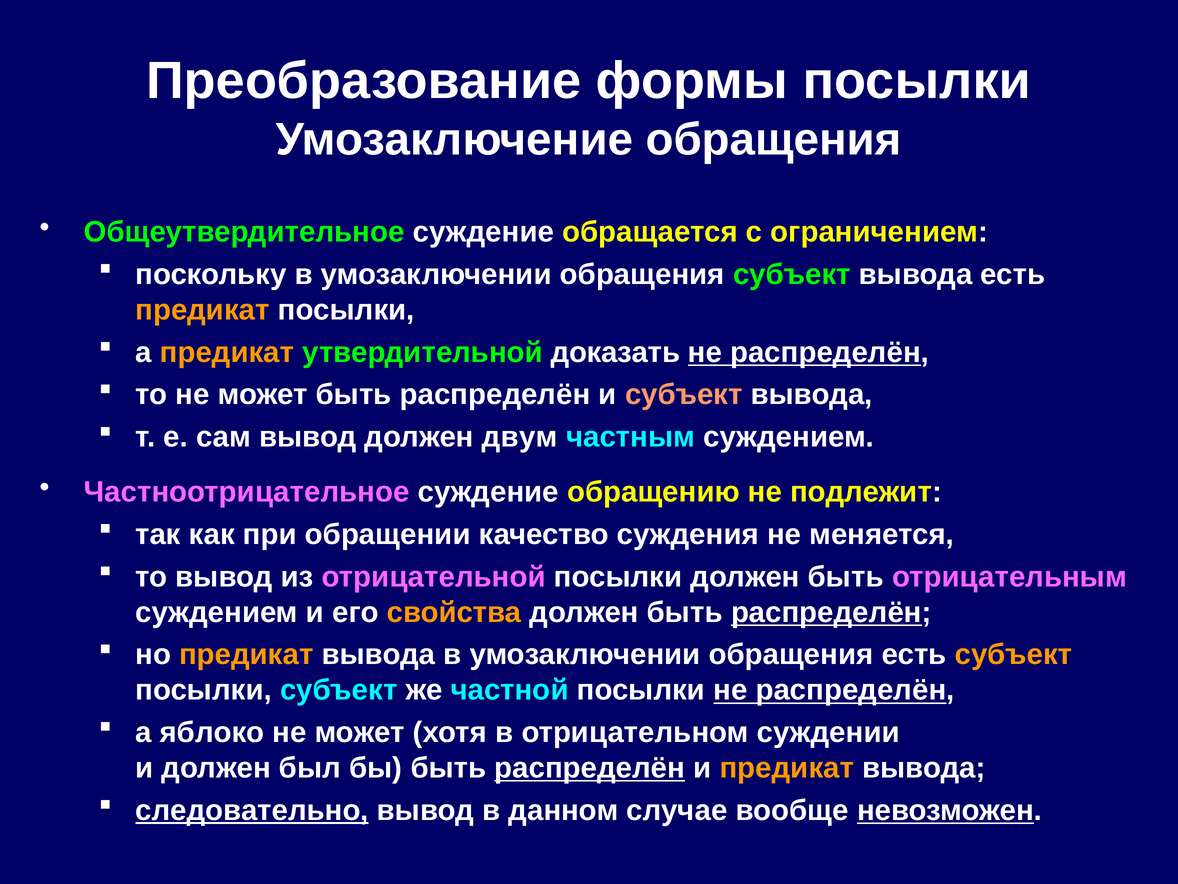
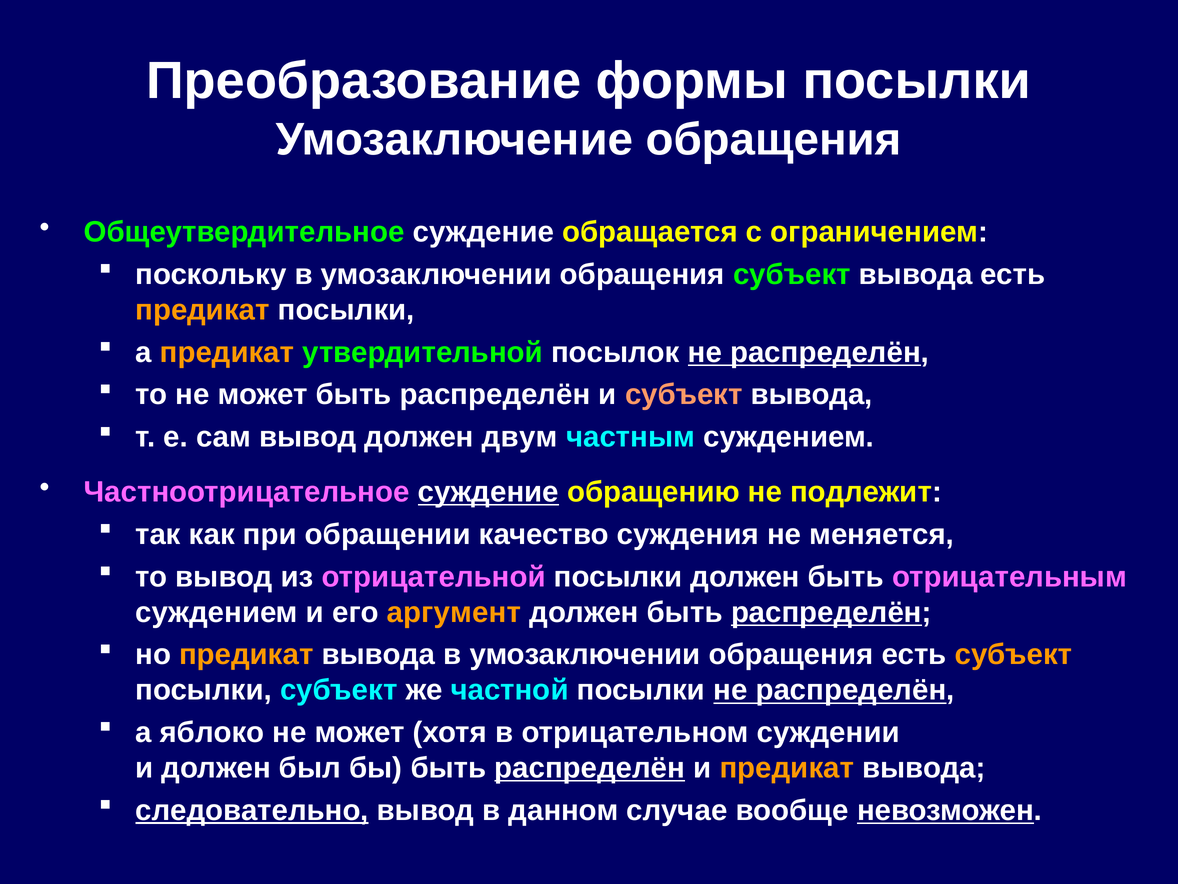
доказать: доказать -> посылок
суждение at (488, 492) underline: none -> present
свойства: свойства -> аргумент
